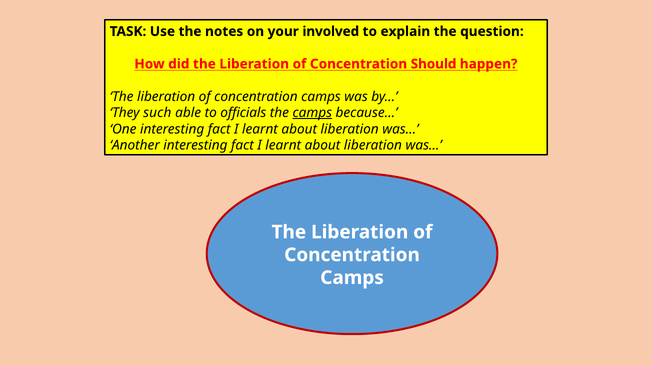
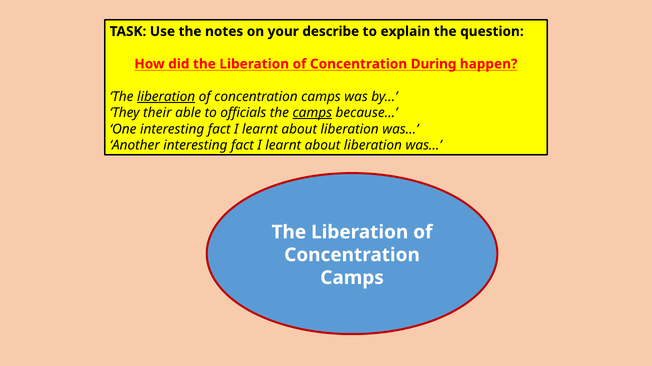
involved: involved -> describe
Should: Should -> During
liberation at (166, 97) underline: none -> present
such: such -> their
